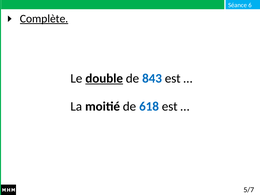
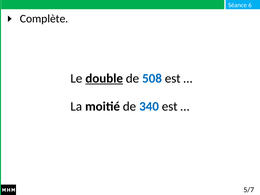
Complète underline: present -> none
843: 843 -> 508
618: 618 -> 340
